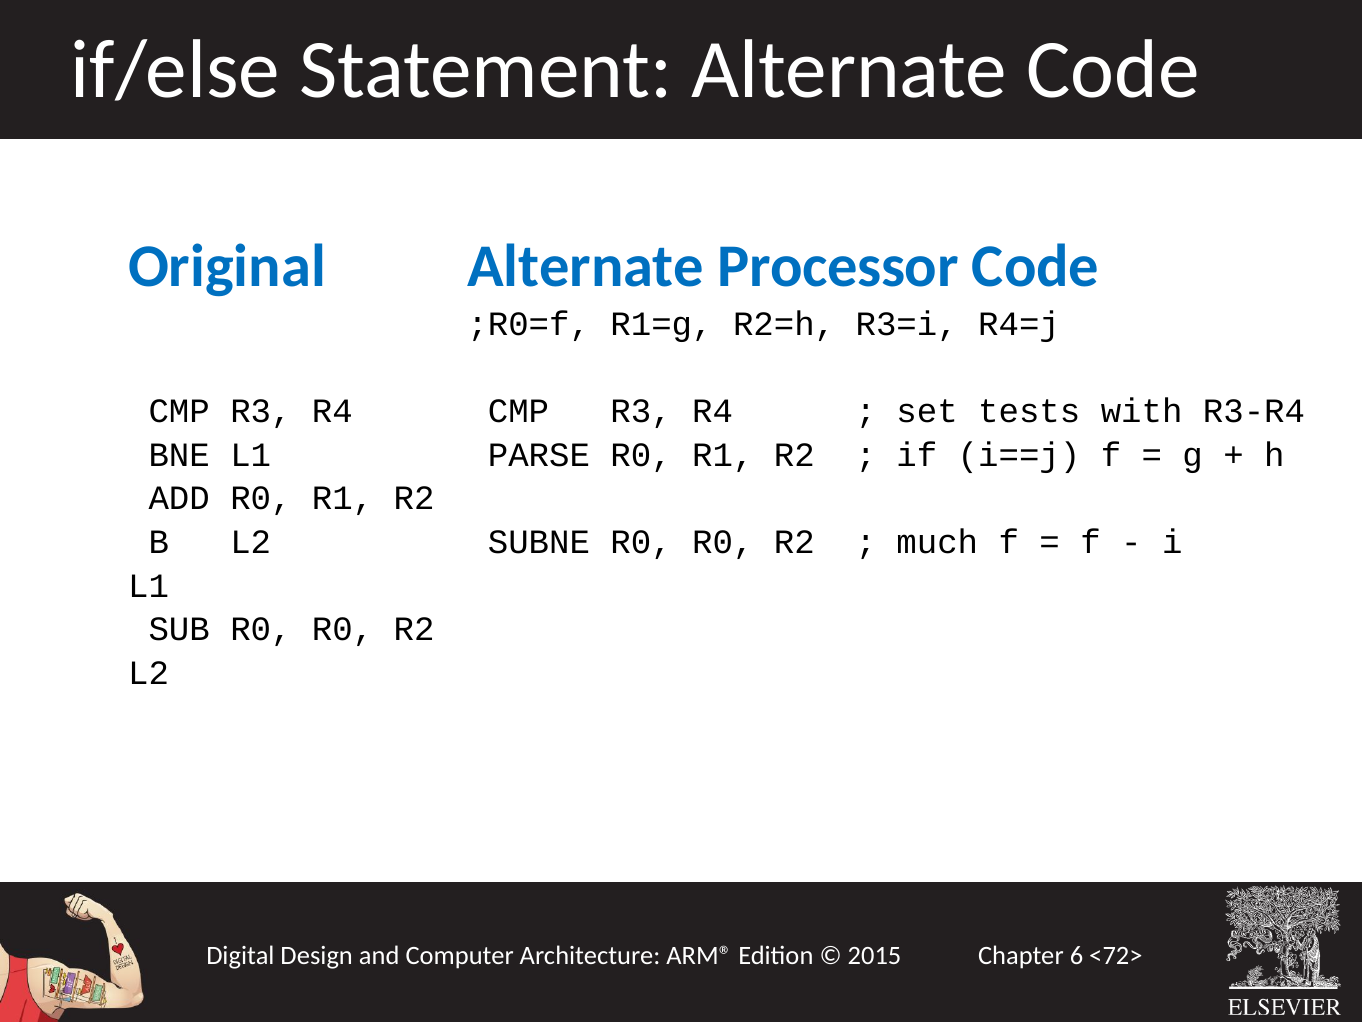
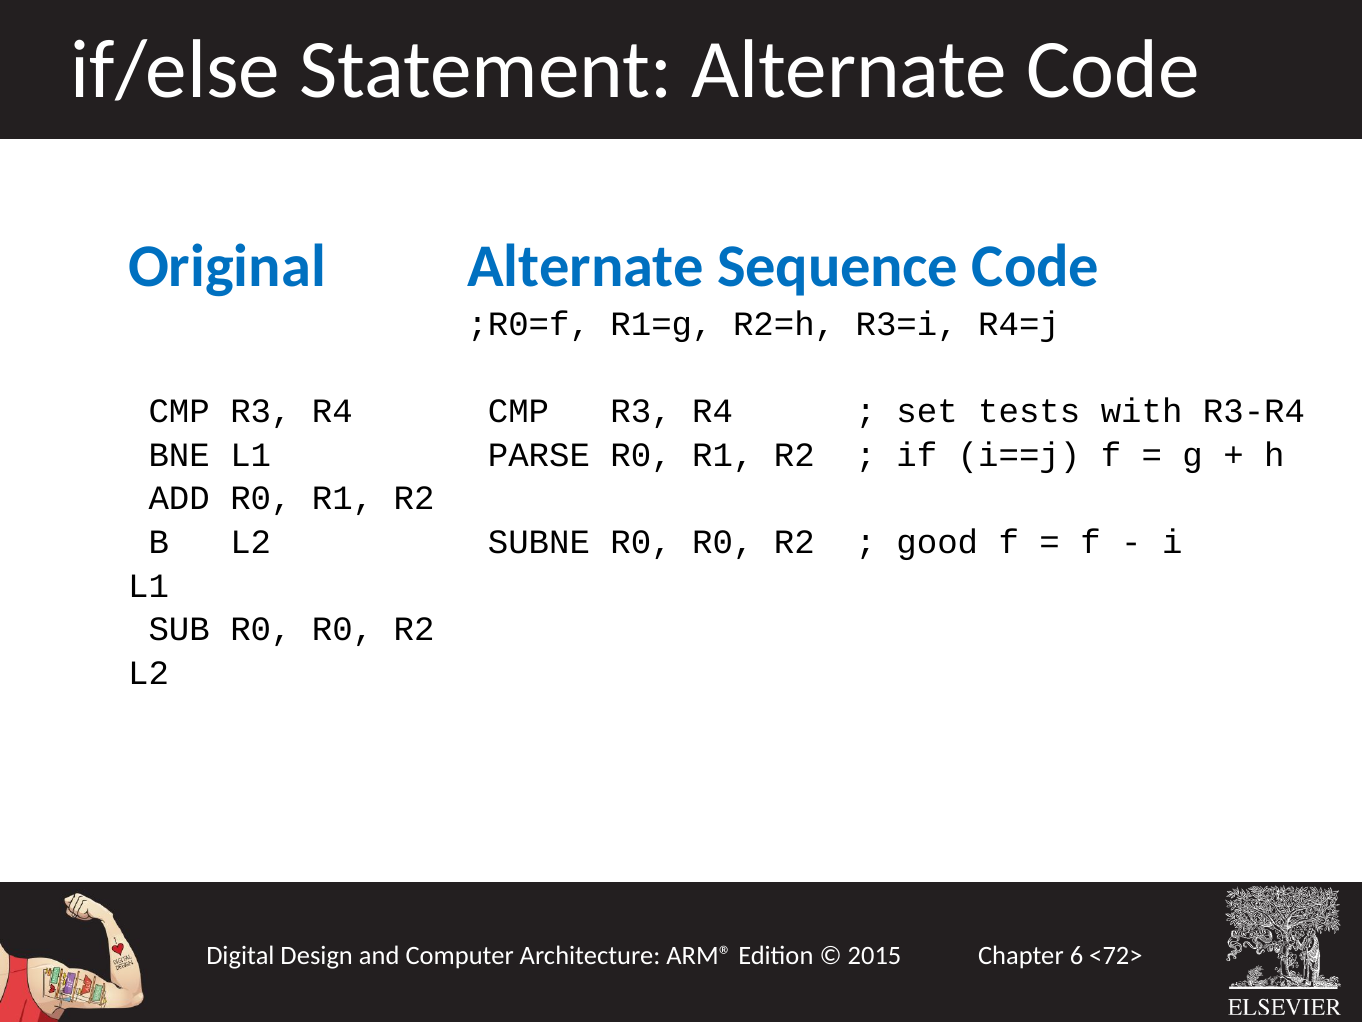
Processor: Processor -> Sequence
much: much -> good
